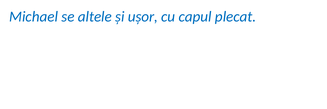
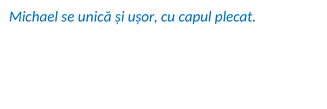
altele: altele -> unică
